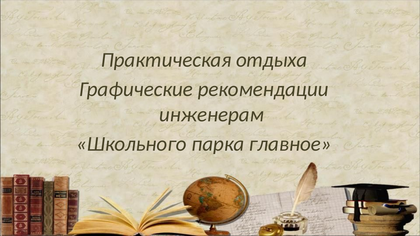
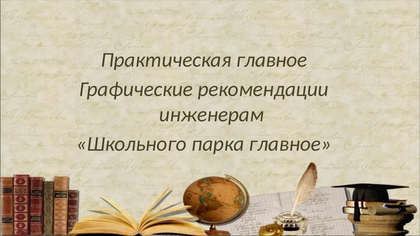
Практическая отдыха: отдыха -> главное
